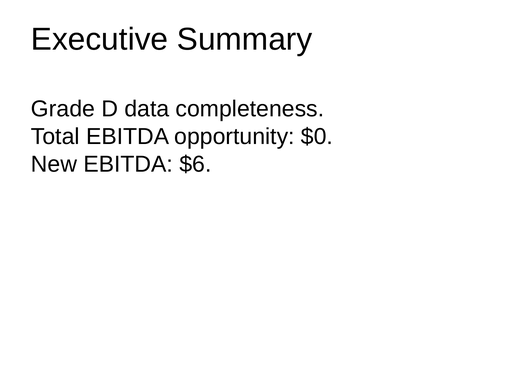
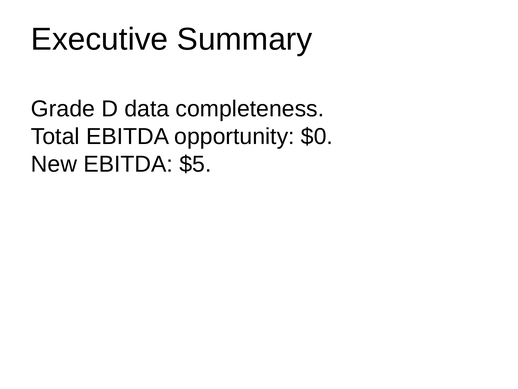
$6: $6 -> $5
